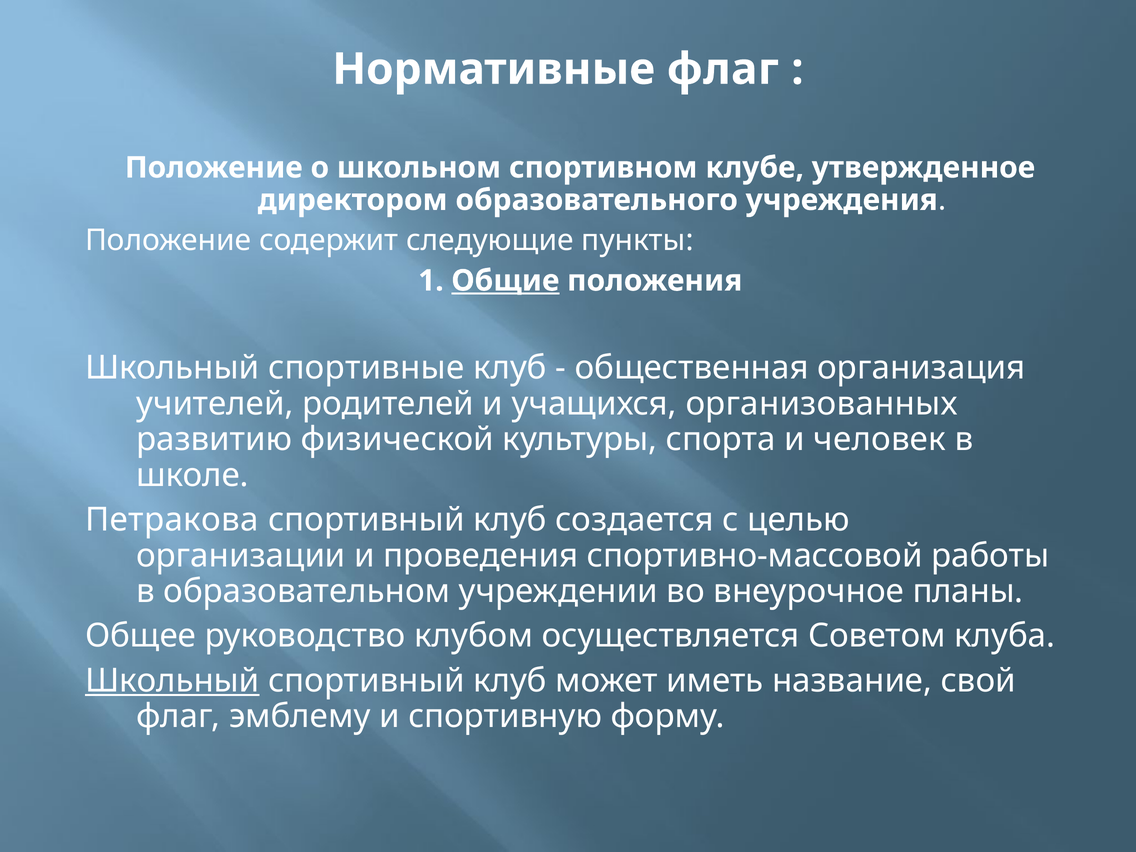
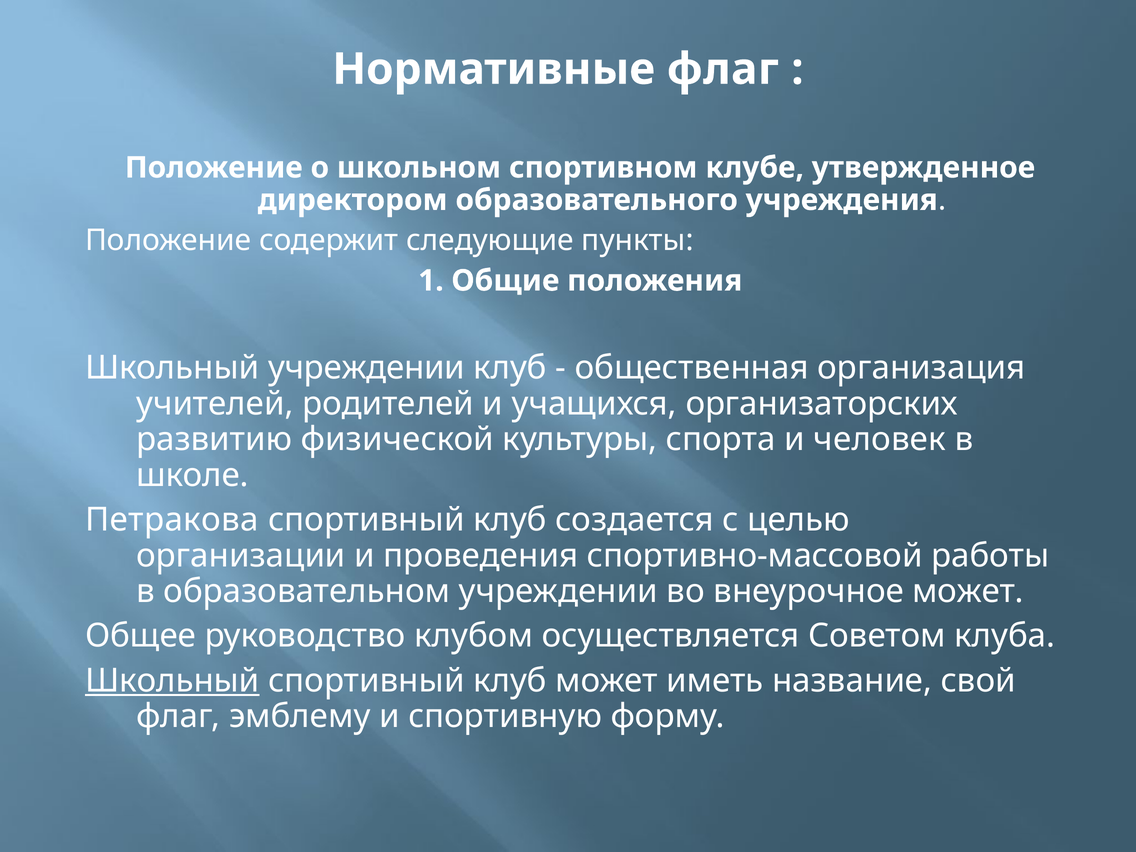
Общие underline: present -> none
Школьный спортивные: спортивные -> учреждении
организованных: организованных -> организаторских
внеурочное планы: планы -> может
